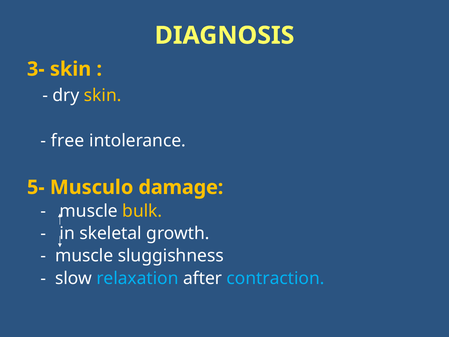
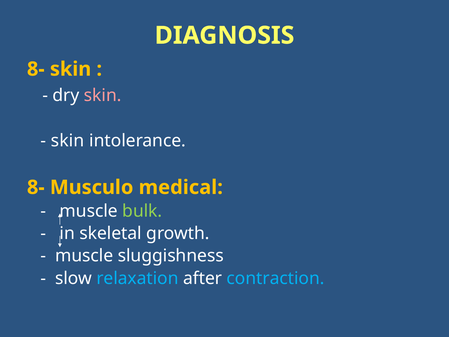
3- at (36, 69): 3- -> 8-
skin at (103, 95) colour: yellow -> pink
free at (68, 141): free -> skin
5- at (36, 187): 5- -> 8-
damage: damage -> medical
bulk colour: yellow -> light green
